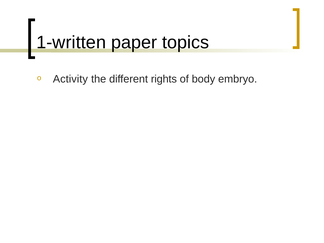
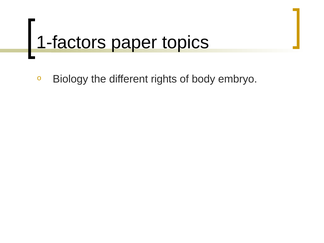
1-written: 1-written -> 1-factors
Activity: Activity -> Biology
